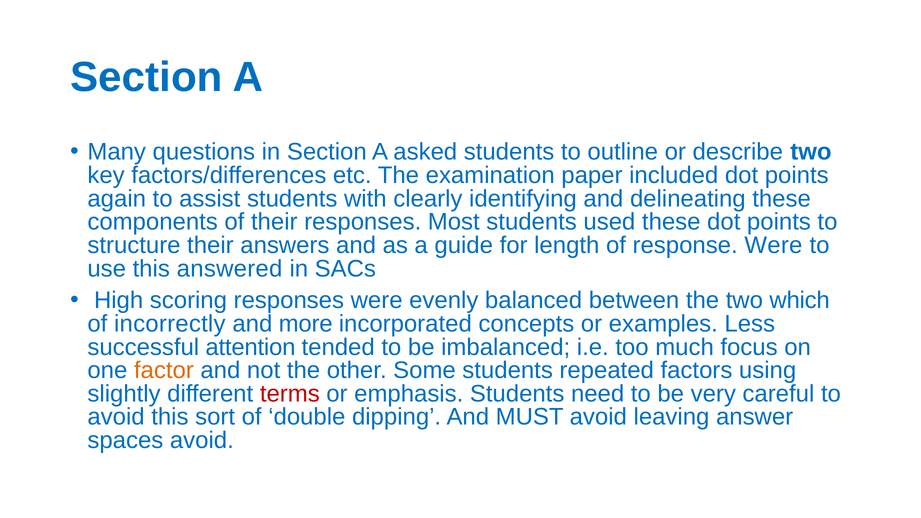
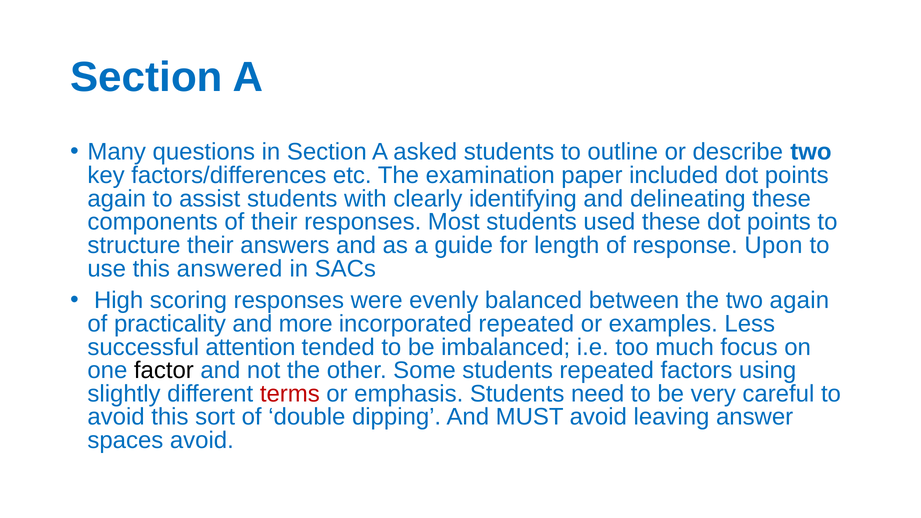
response Were: Were -> Upon
two which: which -> again
incorrectly: incorrectly -> practicality
incorporated concepts: concepts -> repeated
factor colour: orange -> black
